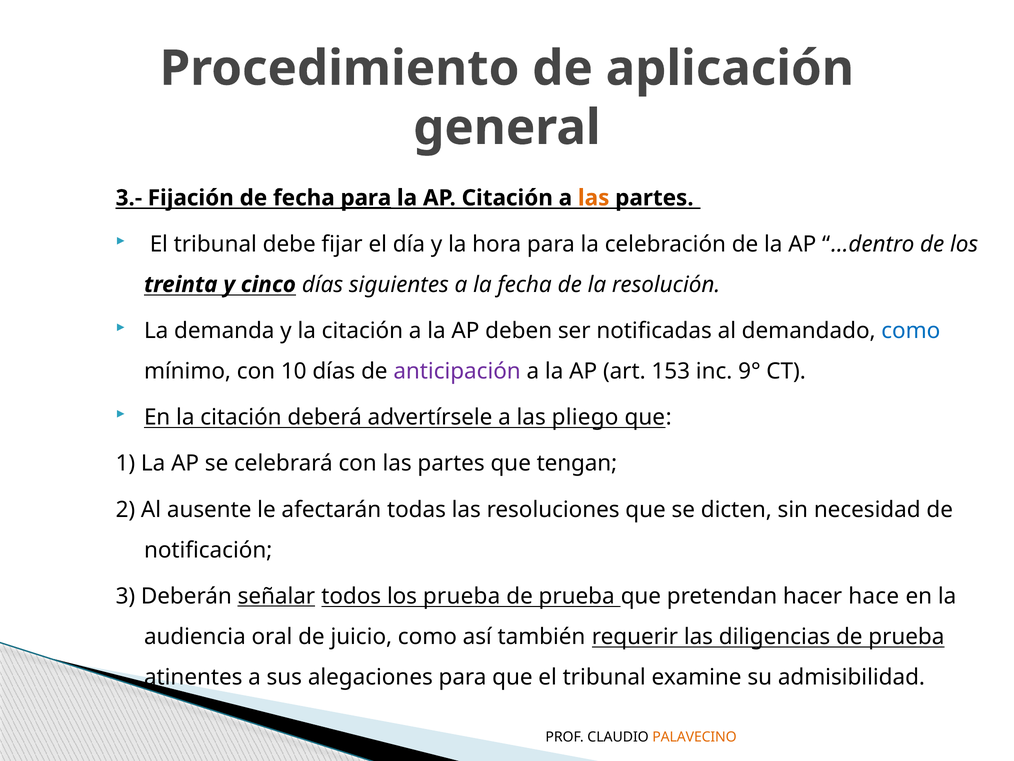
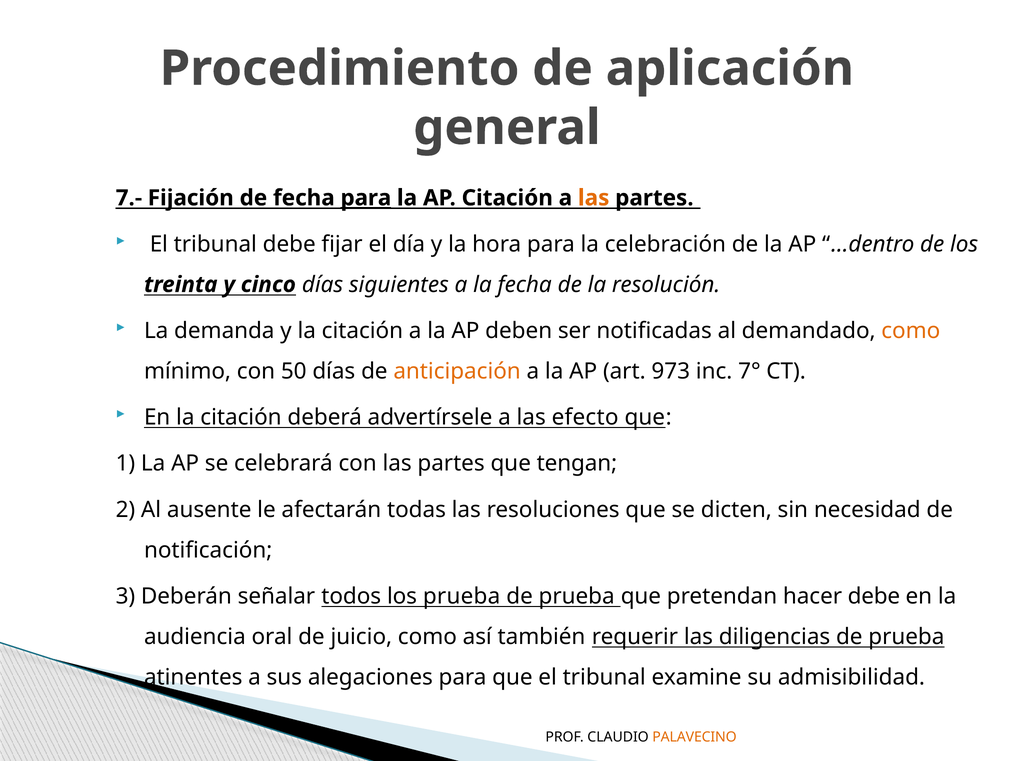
3.-: 3.- -> 7.-
como at (911, 331) colour: blue -> orange
10: 10 -> 50
anticipación colour: purple -> orange
153: 153 -> 973
9°: 9° -> 7°
pliego: pliego -> efecto
señalar underline: present -> none
hacer hace: hace -> debe
